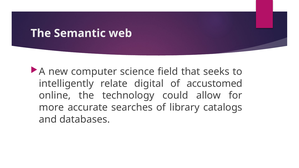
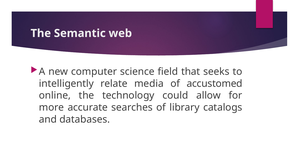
digital: digital -> media
